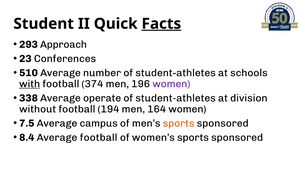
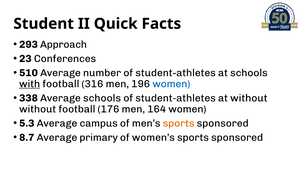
Facts underline: present -> none
374: 374 -> 316
women at (171, 84) colour: purple -> blue
Average operate: operate -> schools
at division: division -> without
194: 194 -> 176
7.5: 7.5 -> 5.3
8.4: 8.4 -> 8.7
Average football: football -> primary
